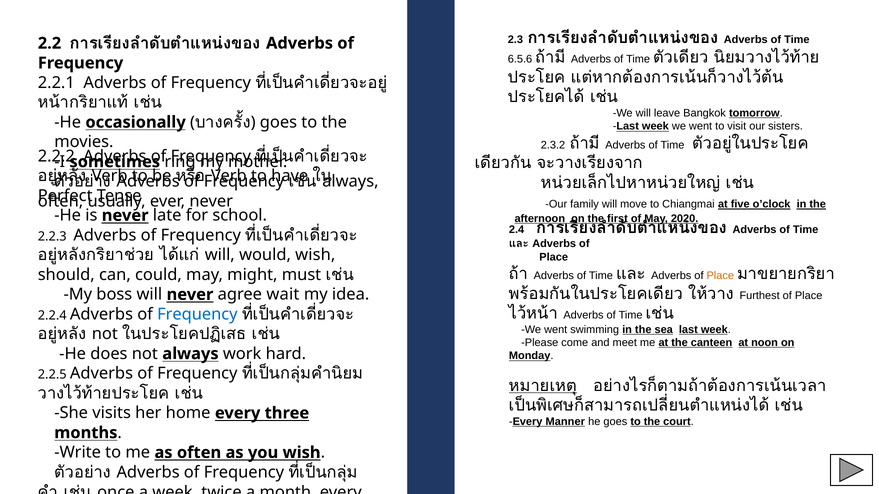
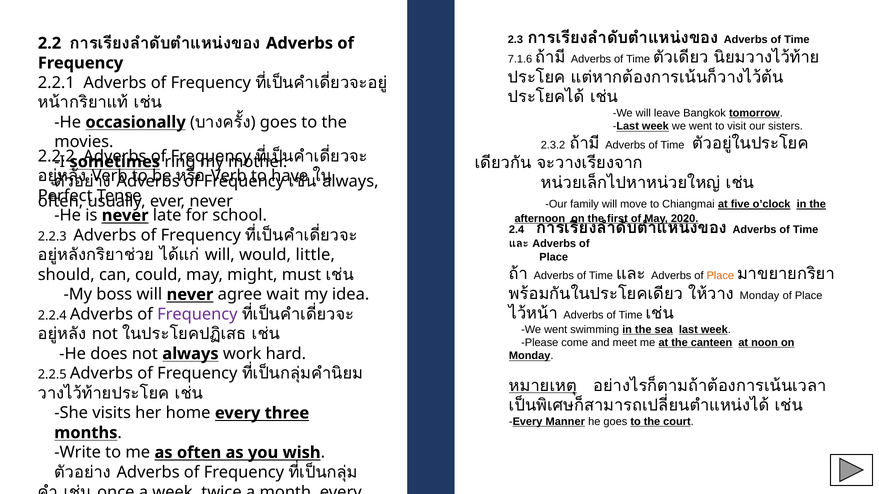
6.5.6: 6.5.6 -> 7.1.6
would wish: wish -> little
Furthest at (760, 296): Furthest -> Monday
Frequency at (197, 315) colour: blue -> purple
